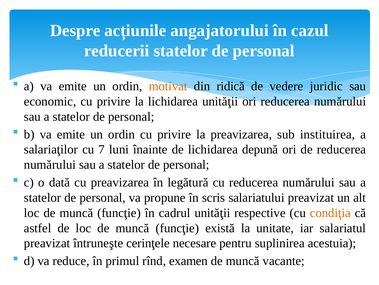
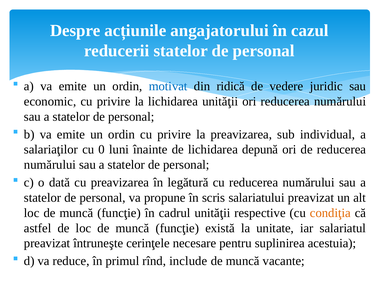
motivat colour: orange -> blue
instituirea: instituirea -> individual
7: 7 -> 0
examen: examen -> include
